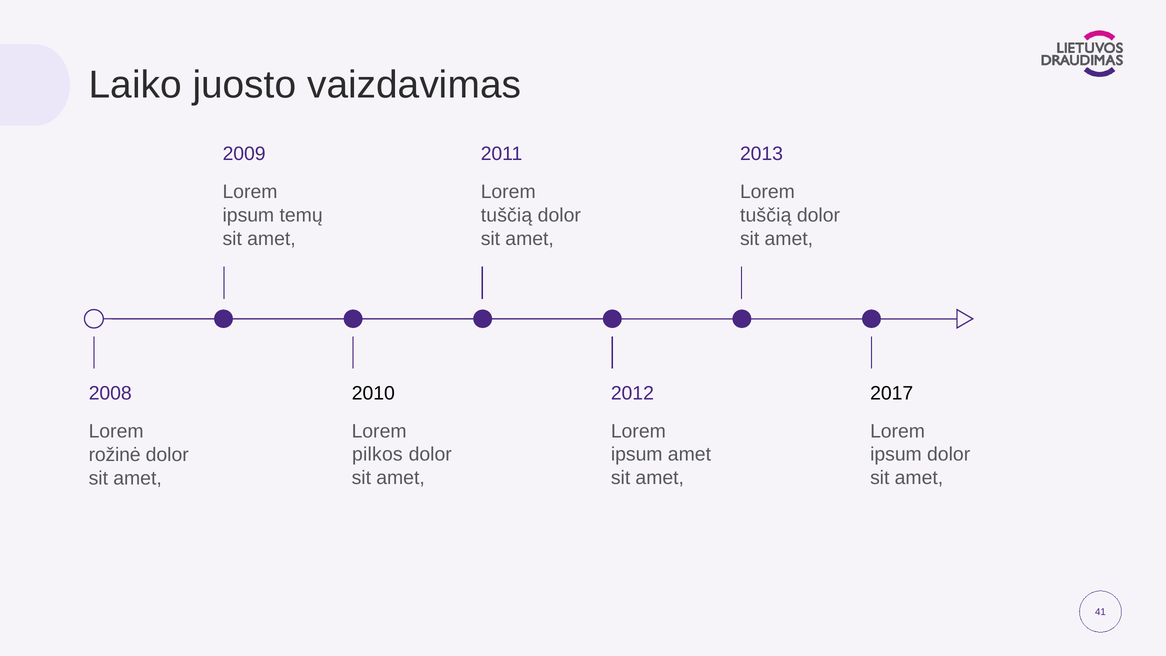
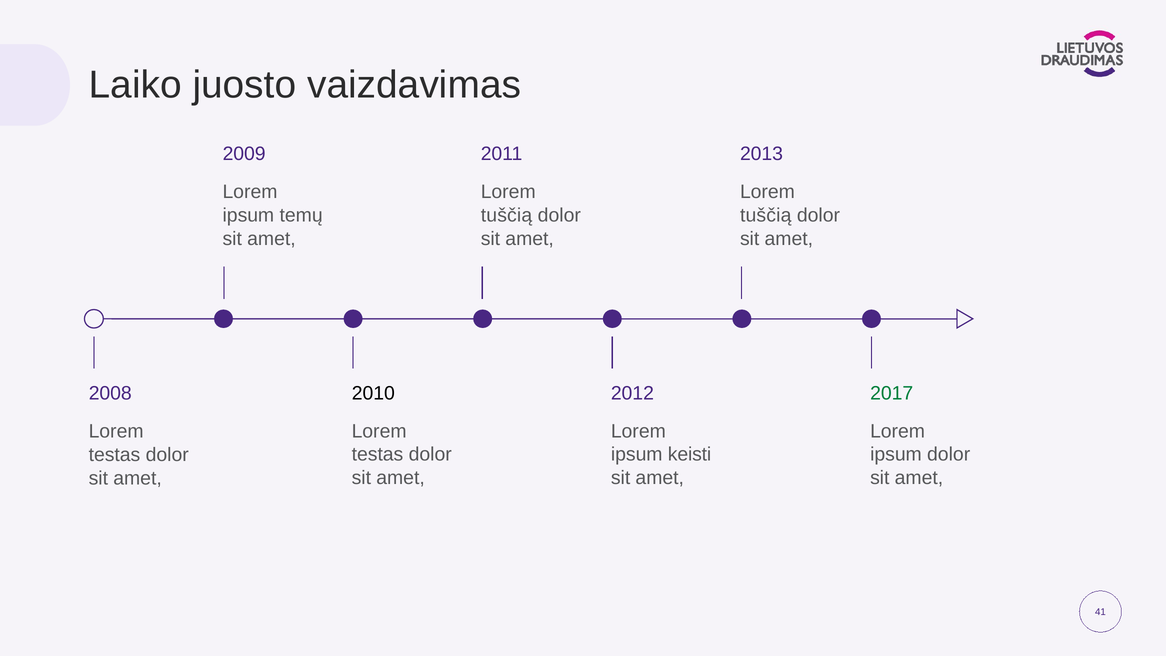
2017 colour: black -> green
pilkos at (377, 454): pilkos -> testas
ipsum amet: amet -> keisti
rožinė at (115, 455): rožinė -> testas
